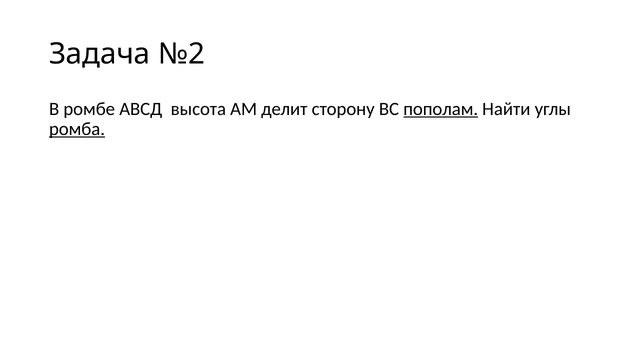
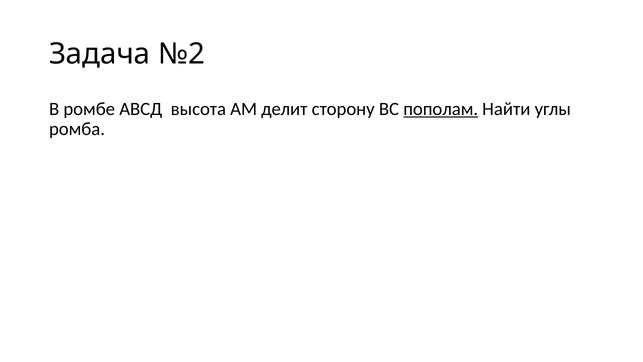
ромба underline: present -> none
